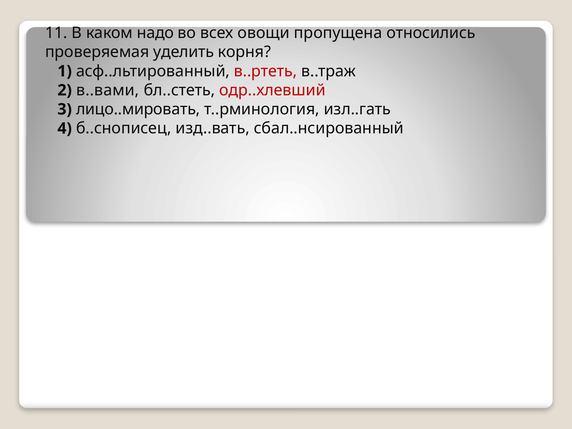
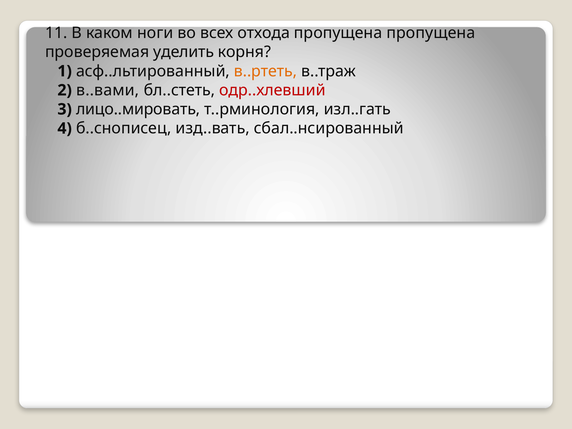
надо: надо -> ноги
овощи: овощи -> отхода
пропущена относились: относились -> пропущена
в..ртеть colour: red -> orange
